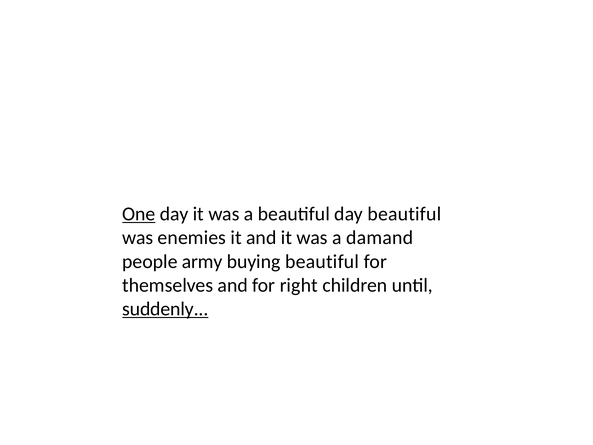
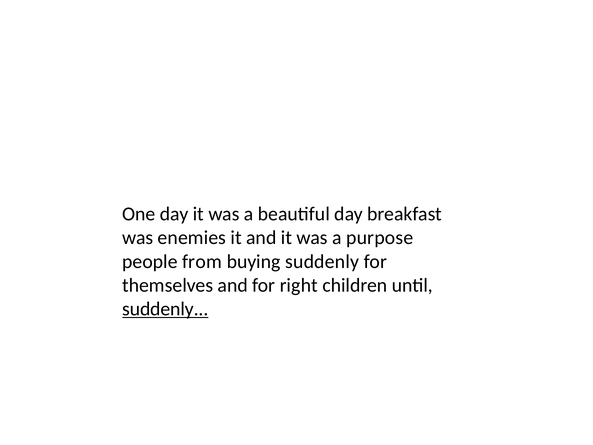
One underline: present -> none
day beautiful: beautiful -> breakfast
damand: damand -> purpose
army: army -> from
buying beautiful: beautiful -> suddenly
